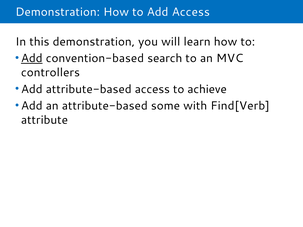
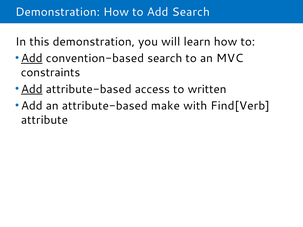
Add Access: Access -> Search
controllers: controllers -> constraints
Add at (32, 89) underline: none -> present
achieve: achieve -> written
some: some -> make
